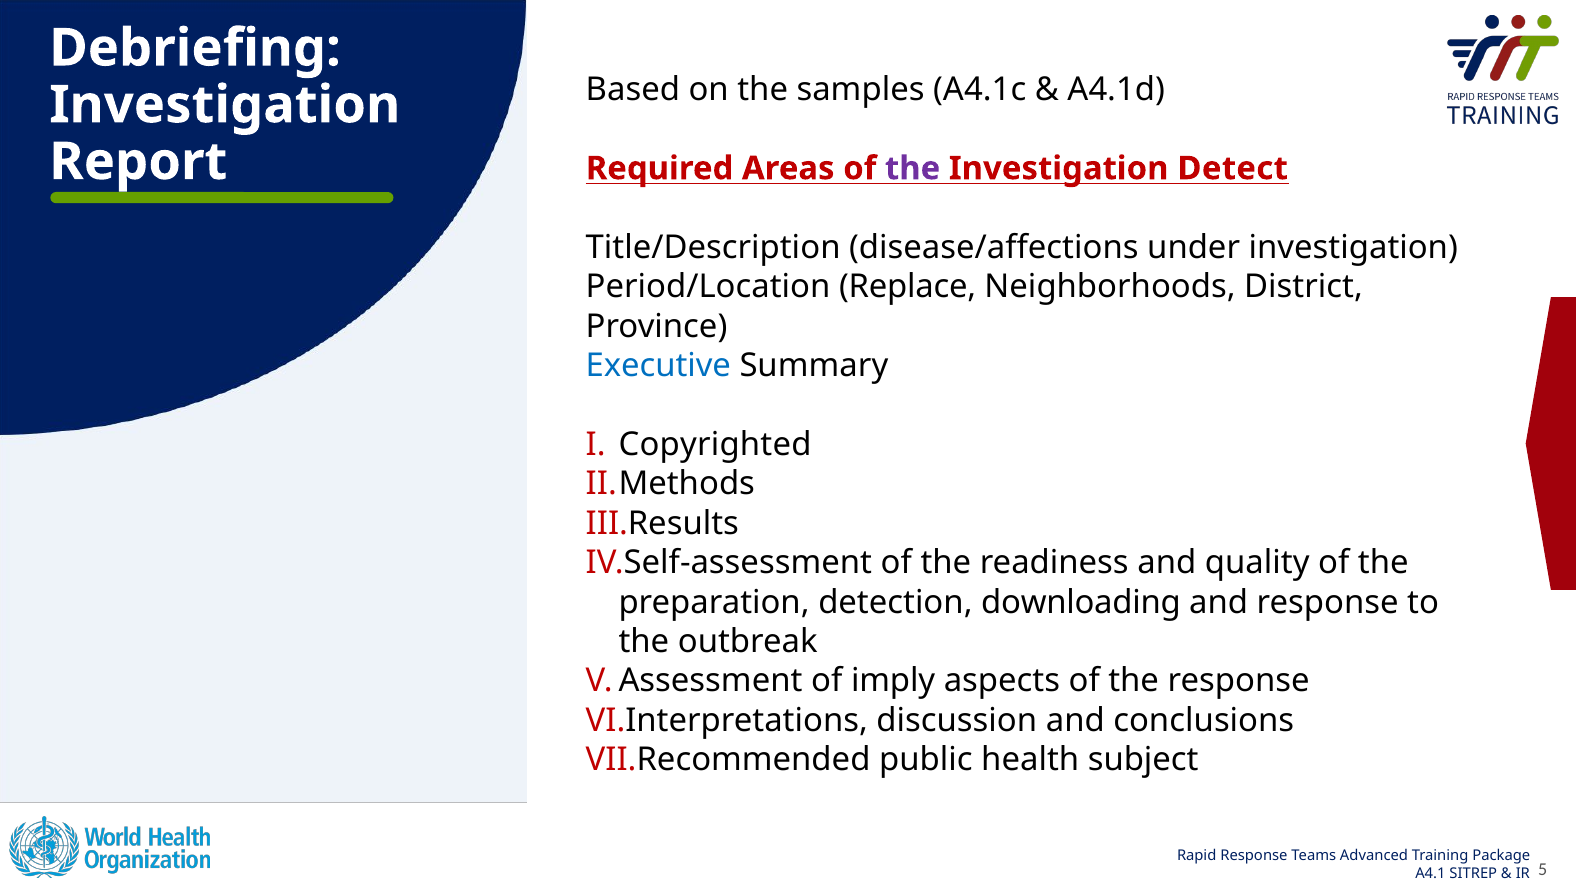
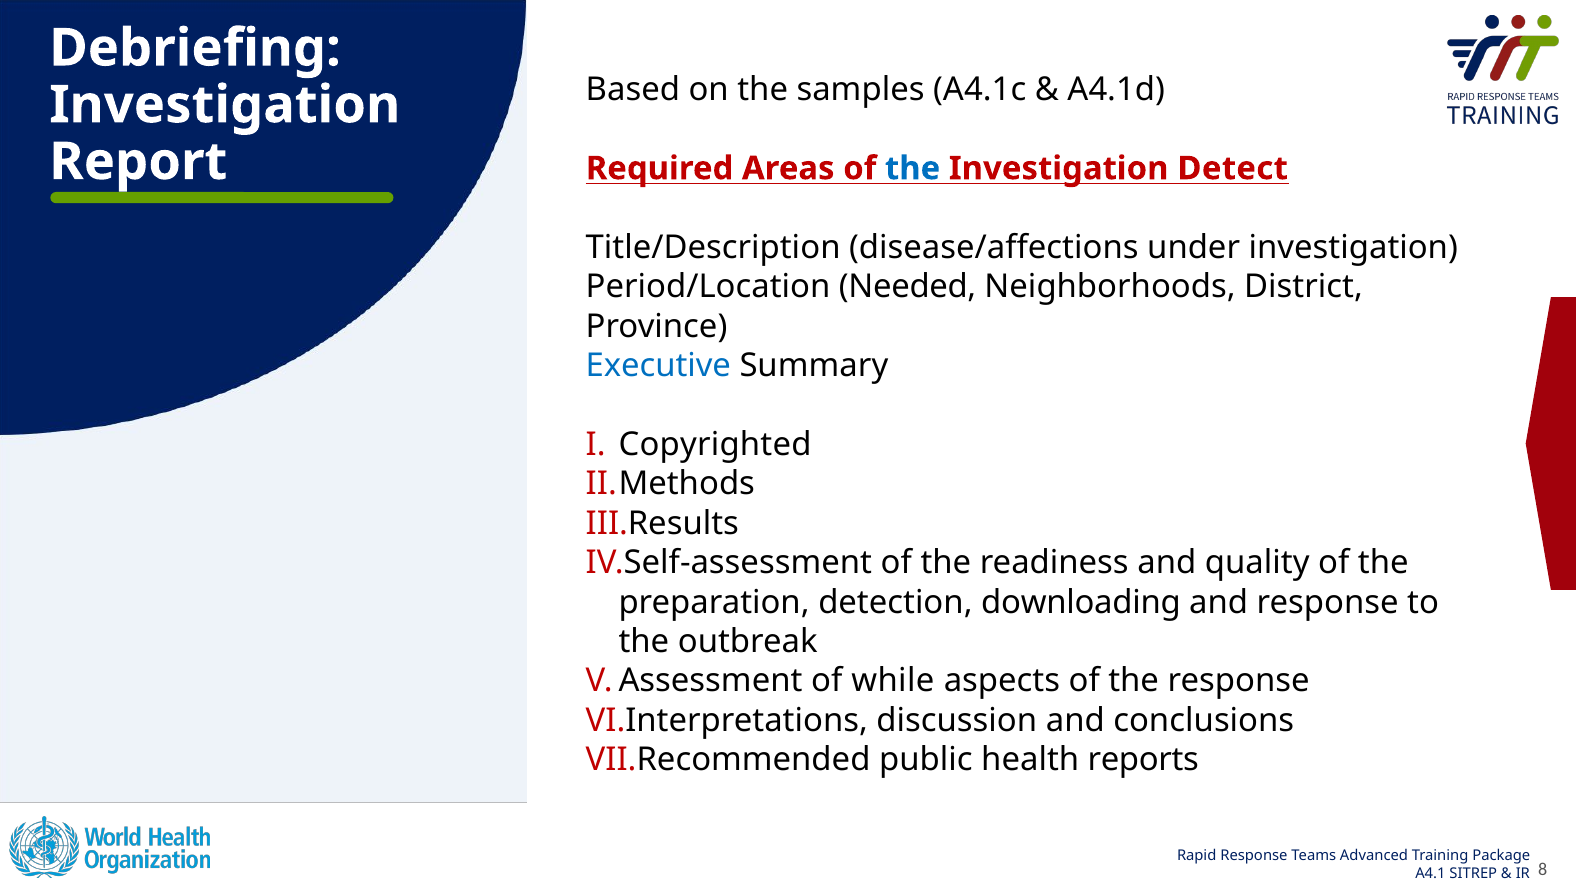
the at (913, 168) colour: purple -> blue
Replace: Replace -> Needed
imply: imply -> while
subject: subject -> reports
5: 5 -> 8
